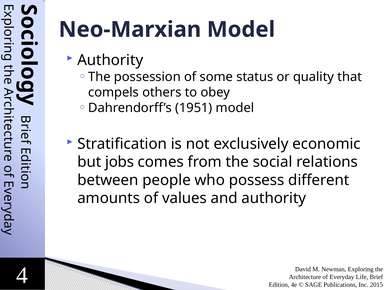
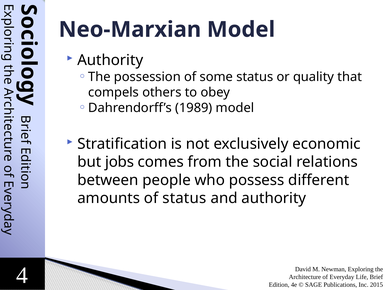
1951: 1951 -> 1989
of values: values -> status
